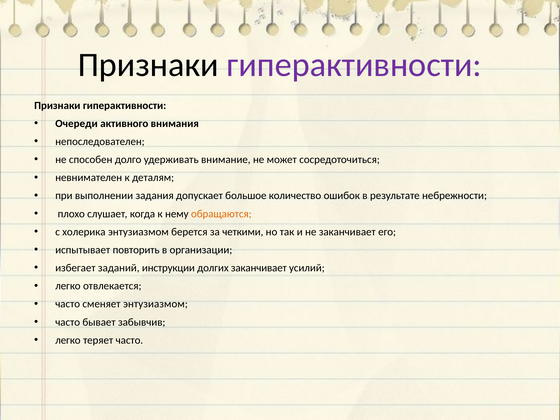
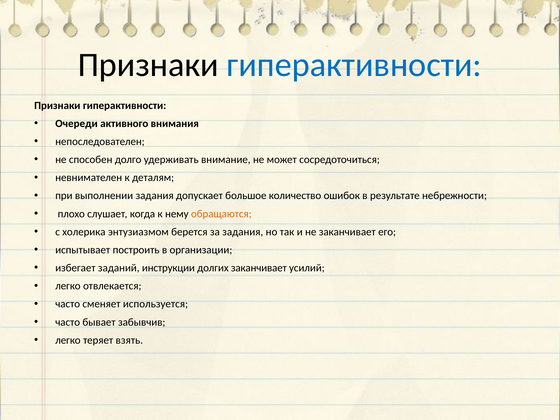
гиперактивности at (354, 65) colour: purple -> blue
за четкими: четкими -> задания
повторить: повторить -> построить
сменяет энтузиазмом: энтузиазмом -> используется
теряет часто: часто -> взять
